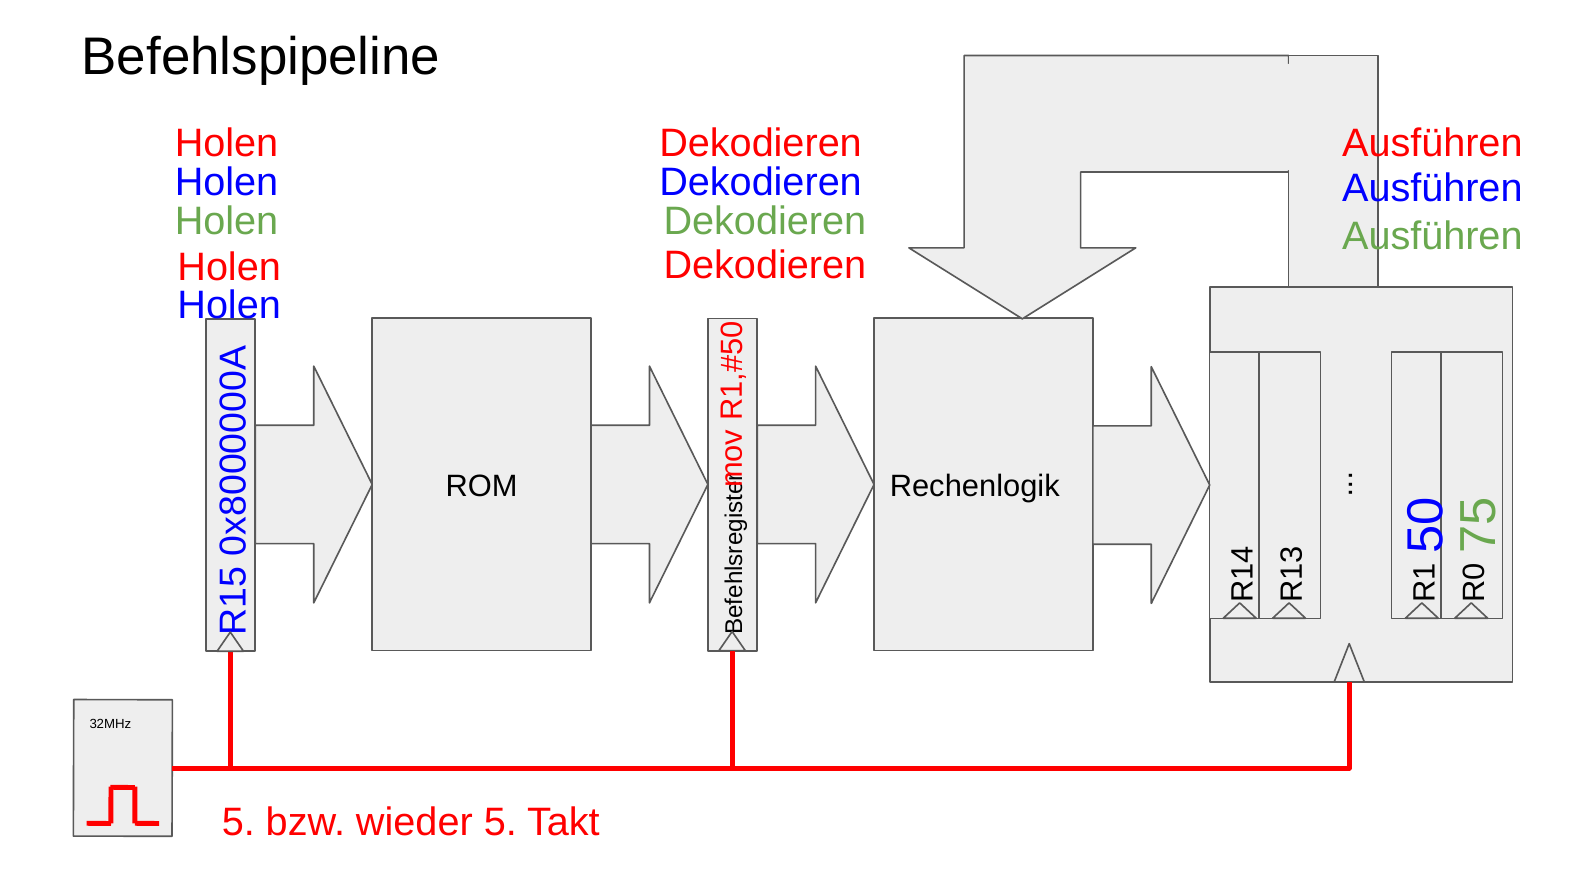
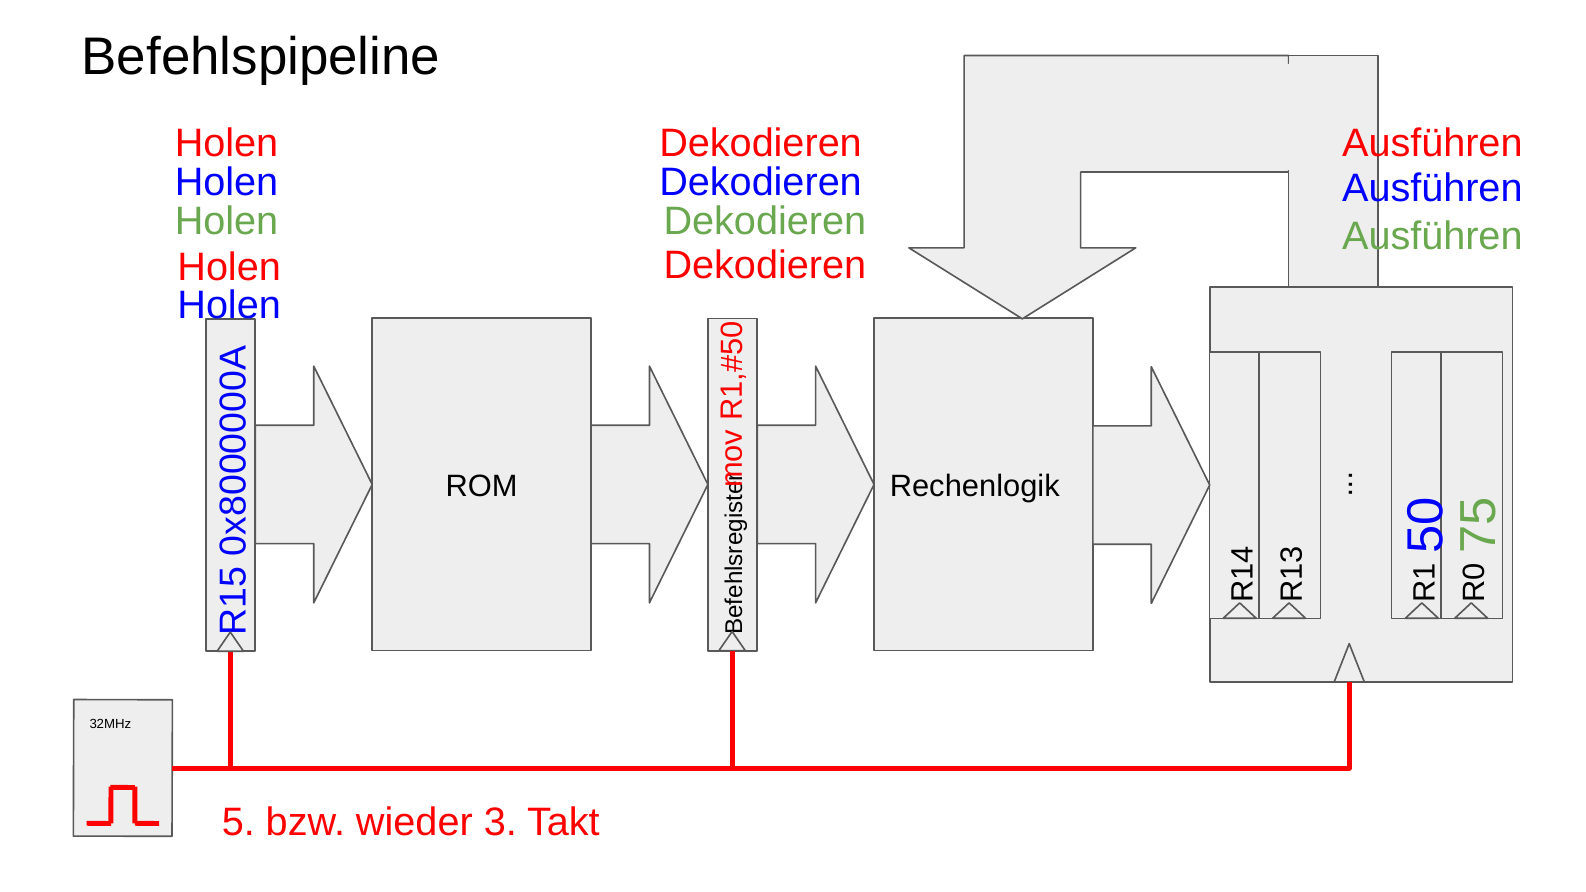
wieder 5: 5 -> 3
